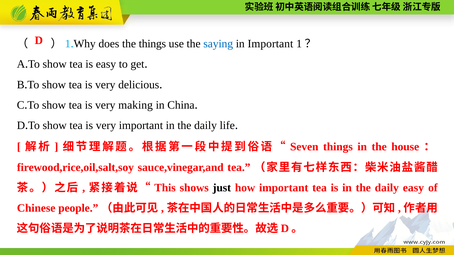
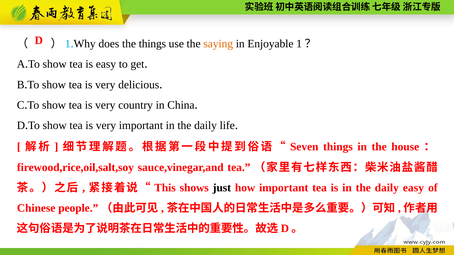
saying colour: blue -> orange
in Important: Important -> Enjoyable
making: making -> country
